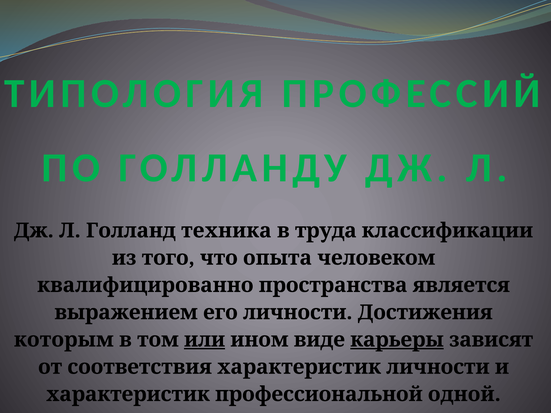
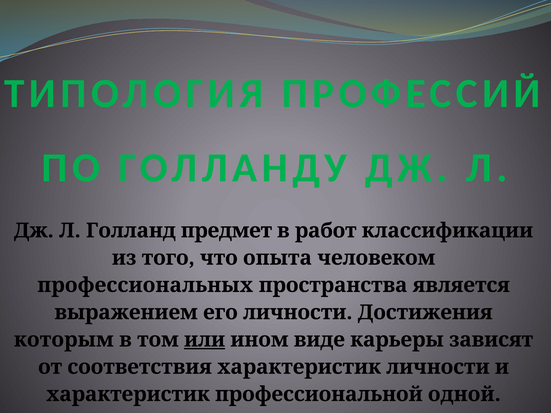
техника: техника -> предмет
труда: труда -> работ
квалифицированно: квалифицированно -> профессиональных
карьеры underline: present -> none
